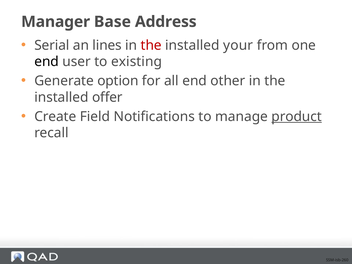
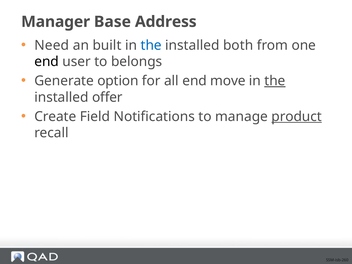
Serial: Serial -> Need
lines: lines -> built
the at (151, 45) colour: red -> blue
your: your -> both
existing: existing -> belongs
other: other -> move
the at (275, 81) underline: none -> present
